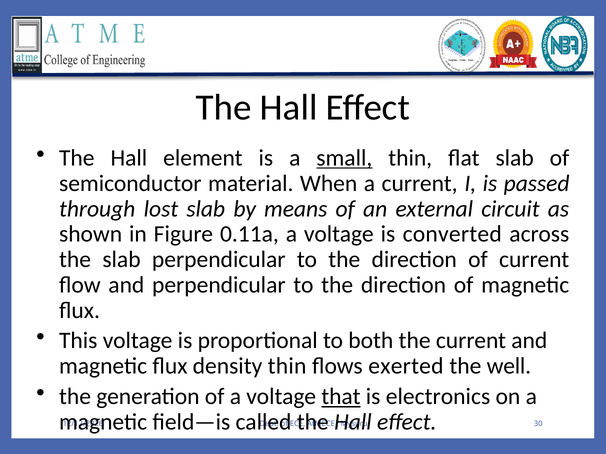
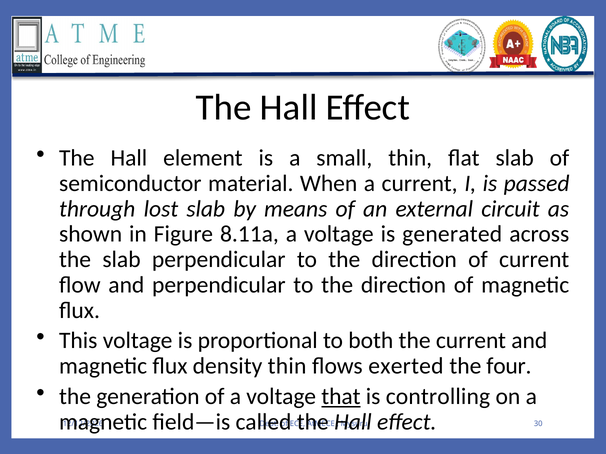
small underline: present -> none
0.11a: 0.11a -> 8.11a
converted: converted -> generated
well: well -> four
electronics: electronics -> controlling
